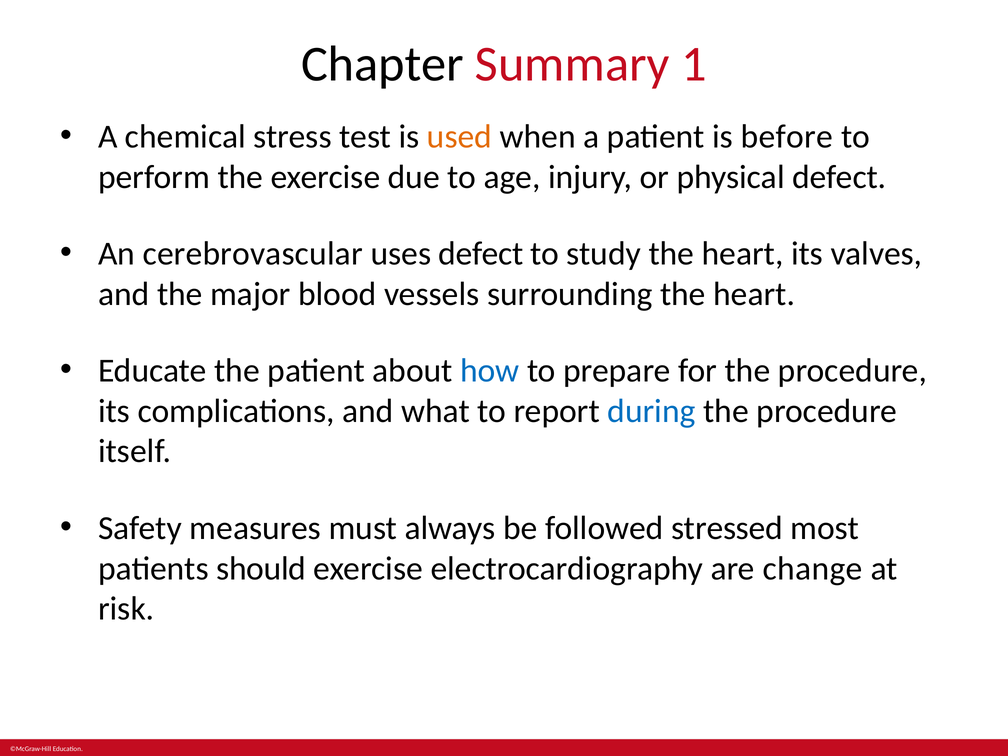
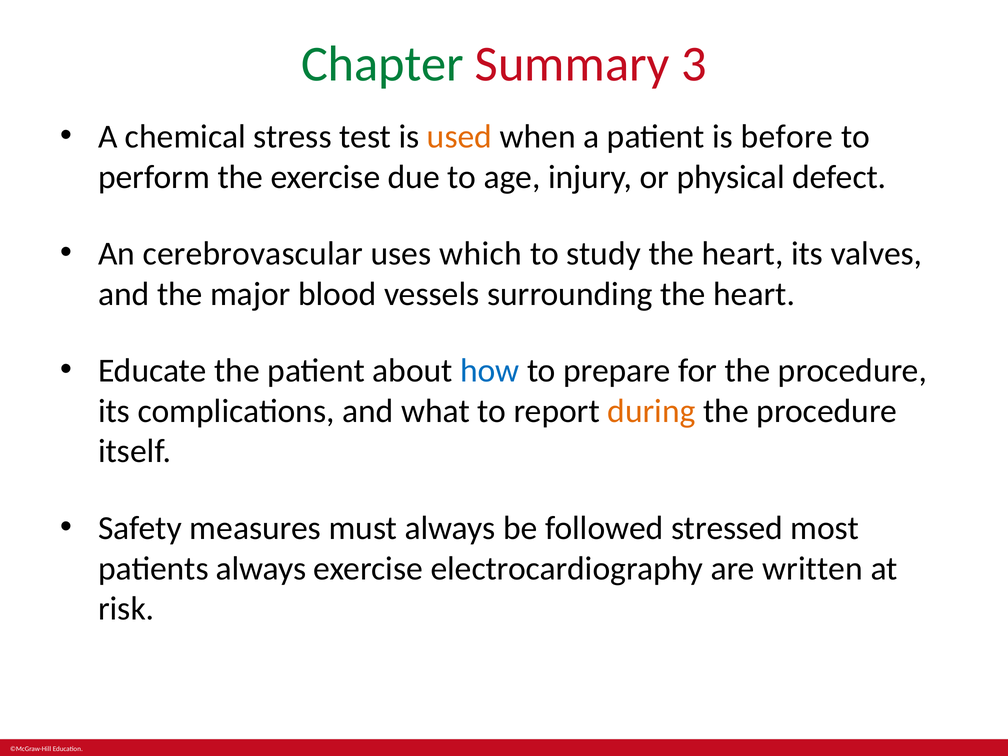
Chapter colour: black -> green
1: 1 -> 3
uses defect: defect -> which
during colour: blue -> orange
patients should: should -> always
change: change -> written
